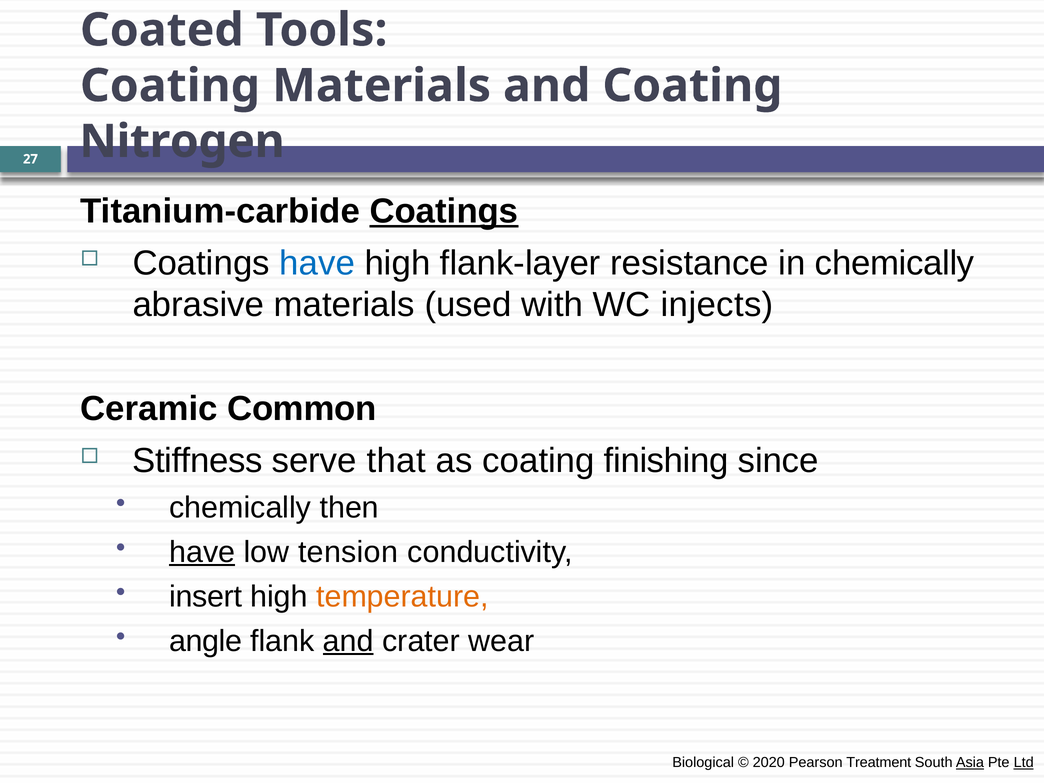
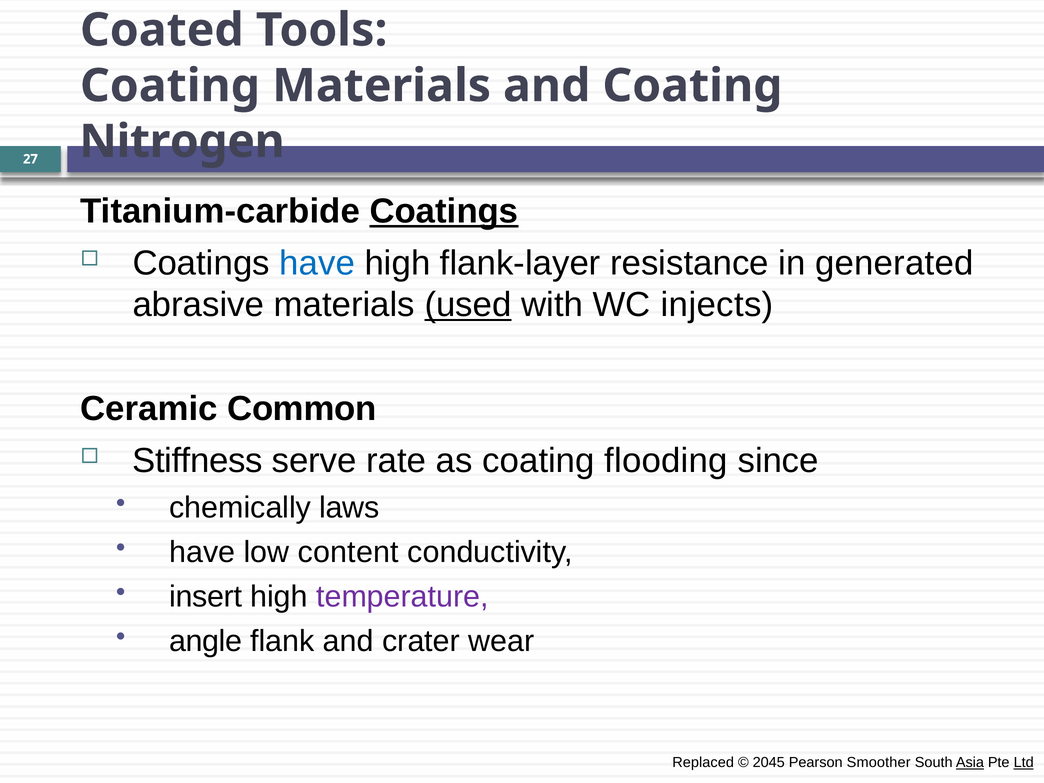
in chemically: chemically -> generated
used underline: none -> present
that: that -> rate
finishing: finishing -> flooding
then: then -> laws
have at (202, 552) underline: present -> none
tension: tension -> content
temperature colour: orange -> purple
and at (348, 641) underline: present -> none
Biological: Biological -> Replaced
2020: 2020 -> 2045
Treatment: Treatment -> Smoother
